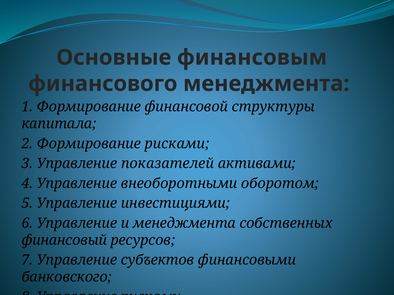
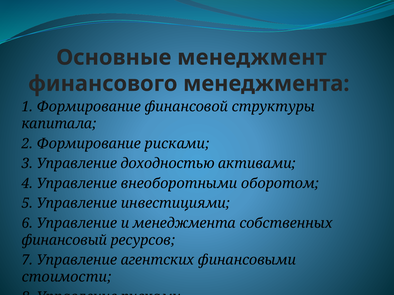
финансовым: финансовым -> менеджмент
показателей: показателей -> доходностью
субъектов: субъектов -> агентских
банковского: банковского -> стоимости
